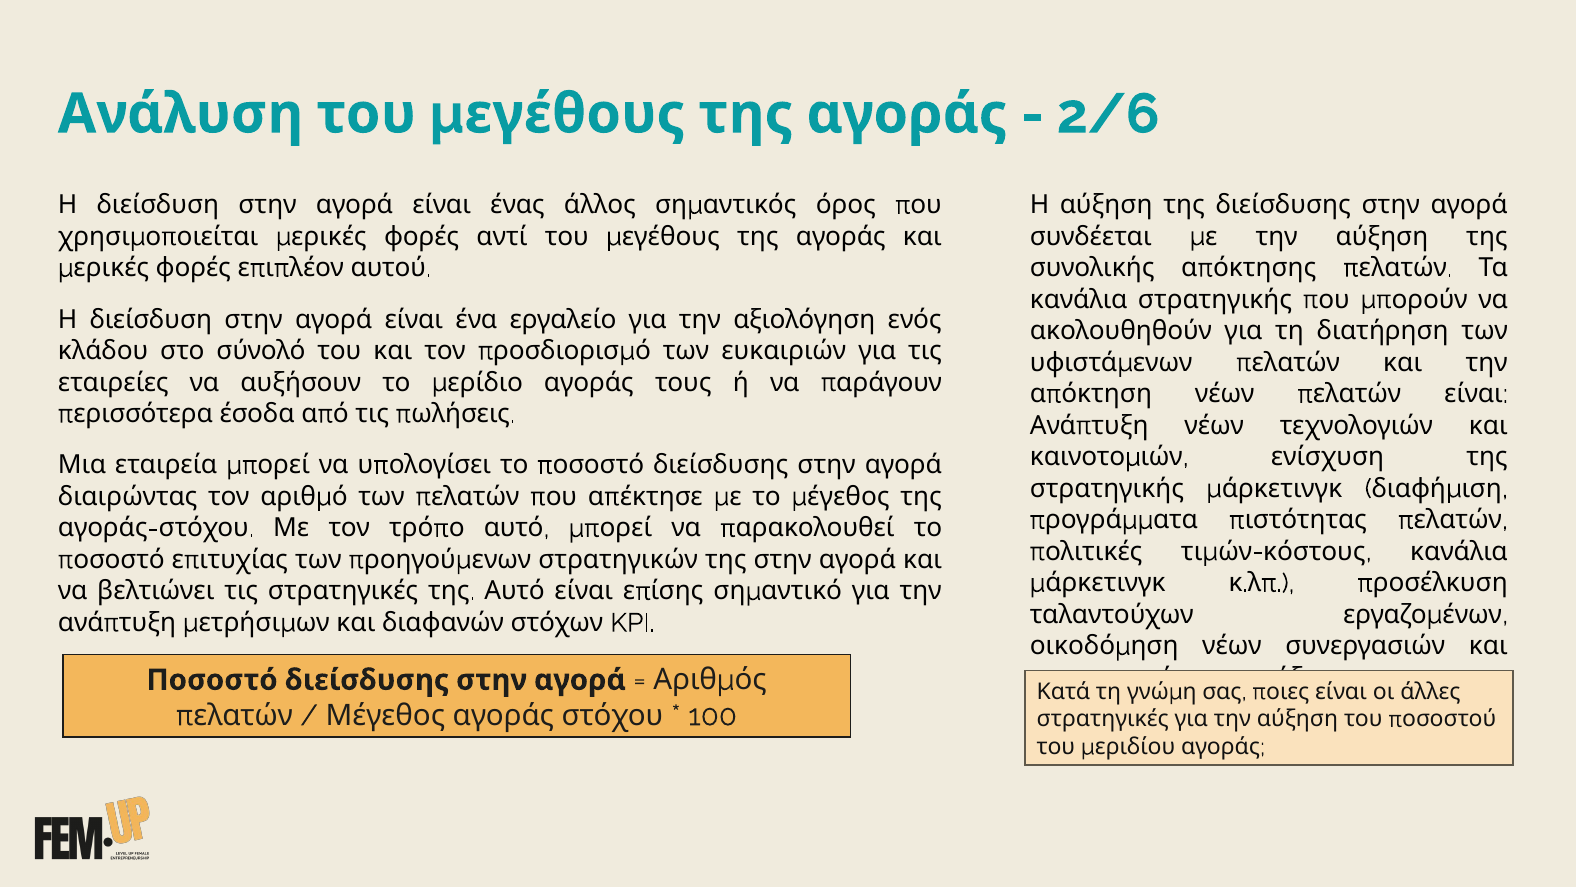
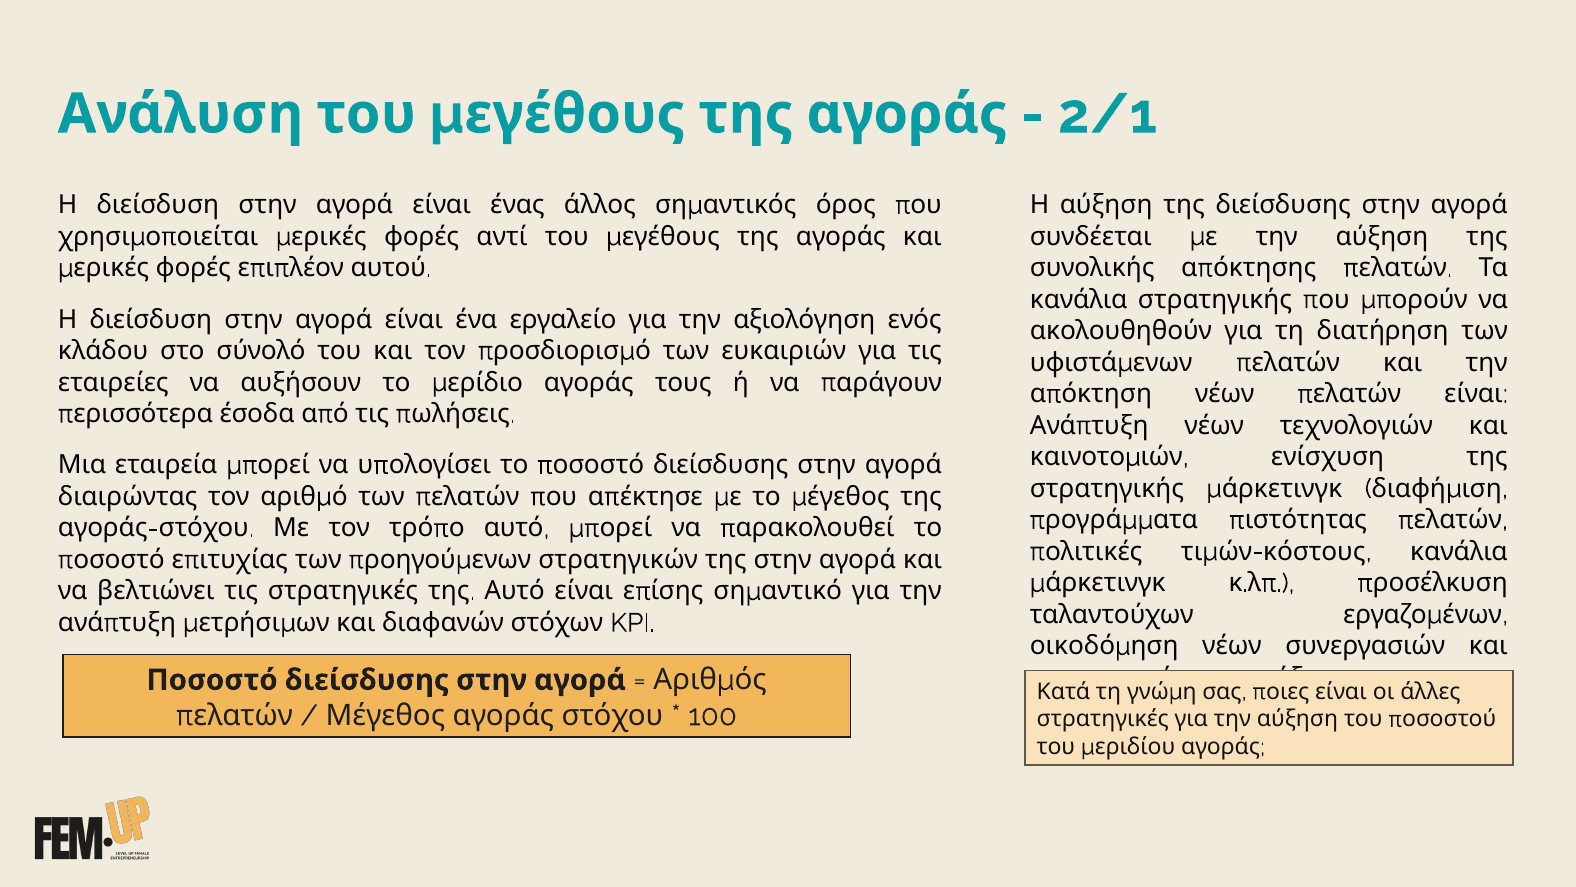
2/6: 2/6 -> 2/1
